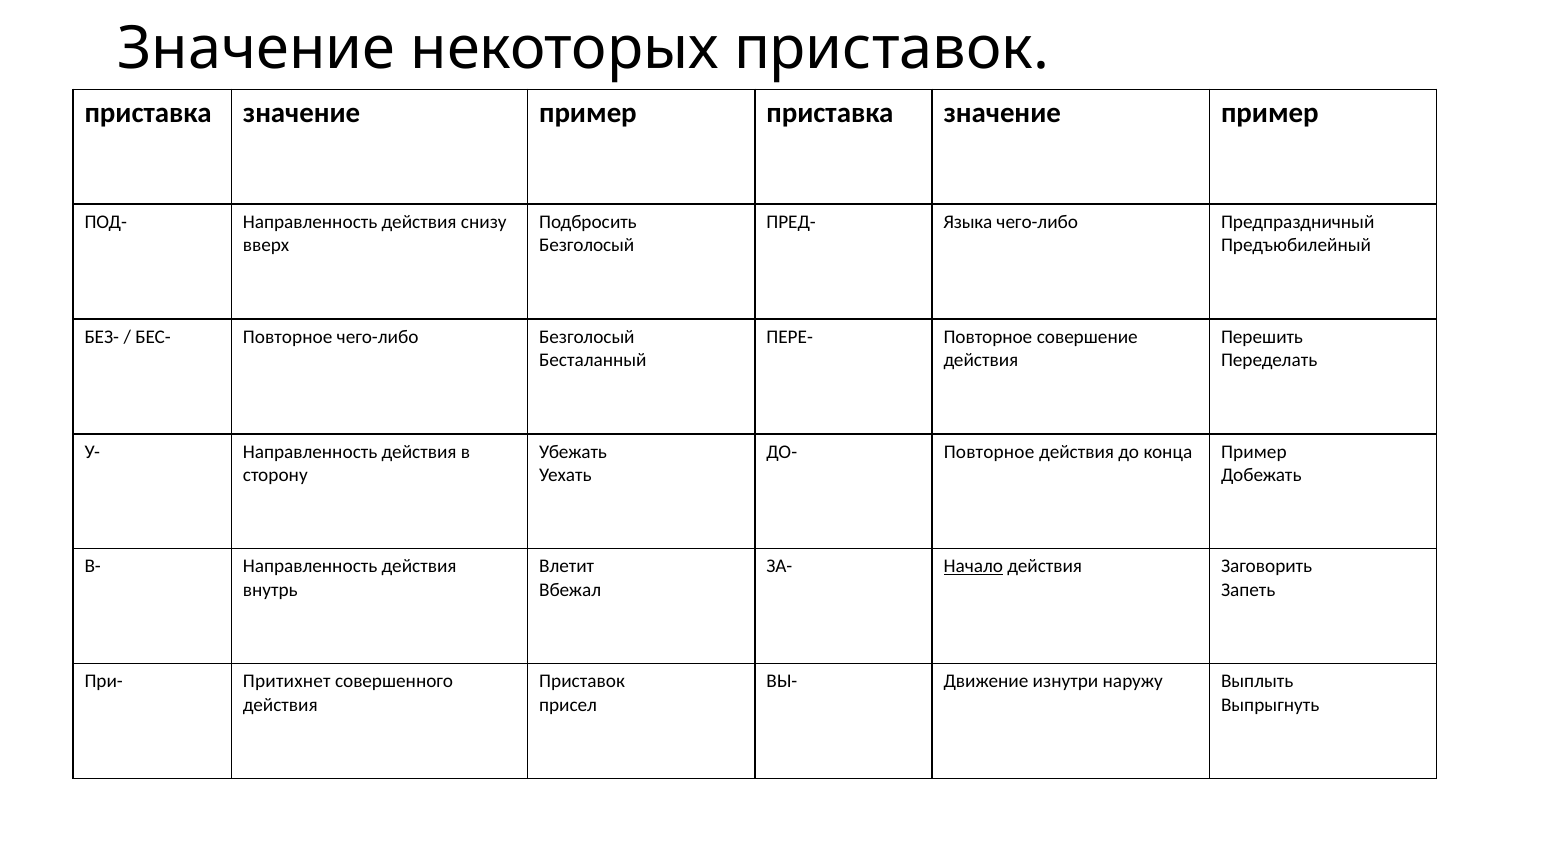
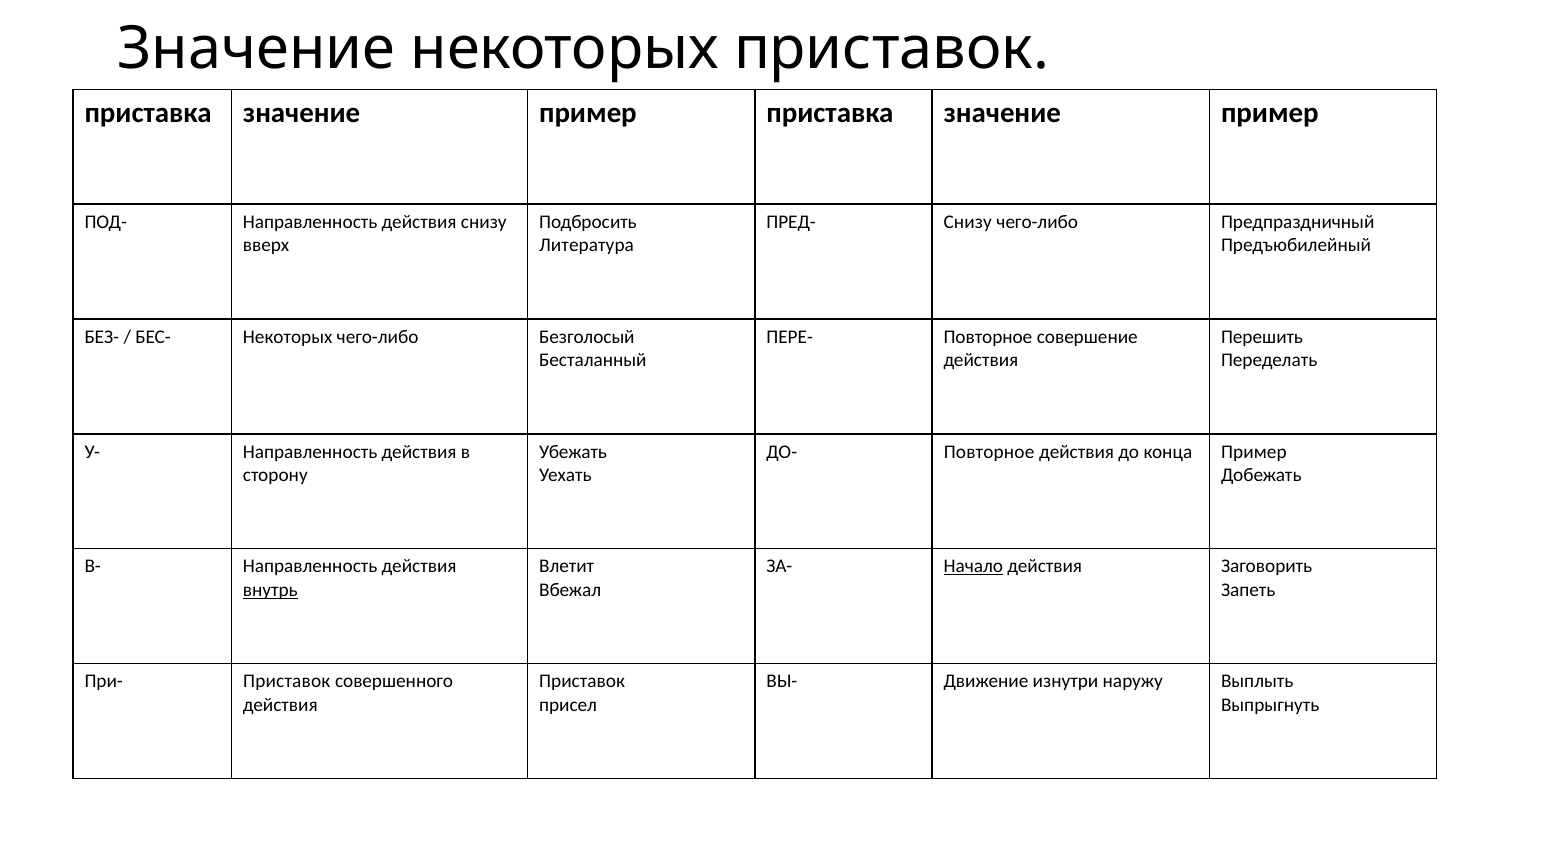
ПРЕД- Языка: Языка -> Снизу
Безголосый at (587, 245): Безголосый -> Литература
БЕС- Повторное: Повторное -> Некоторых
внутрь underline: none -> present
При- Притихнет: Притихнет -> Приставок
